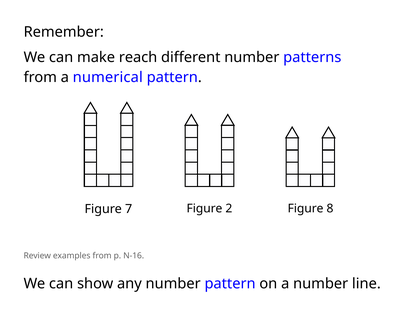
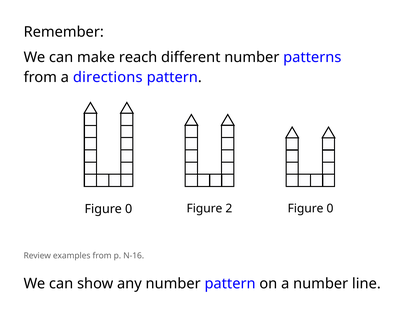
numerical: numerical -> directions
7 at (129, 209): 7 -> 0
8 at (330, 209): 8 -> 0
